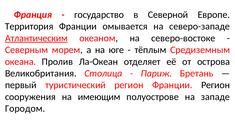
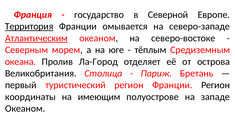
Территория underline: none -> present
Ла-Океан: Ла-Океан -> Ла-Город
сооружения: сооружения -> координаты
Городом at (25, 109): Городом -> Океаном
